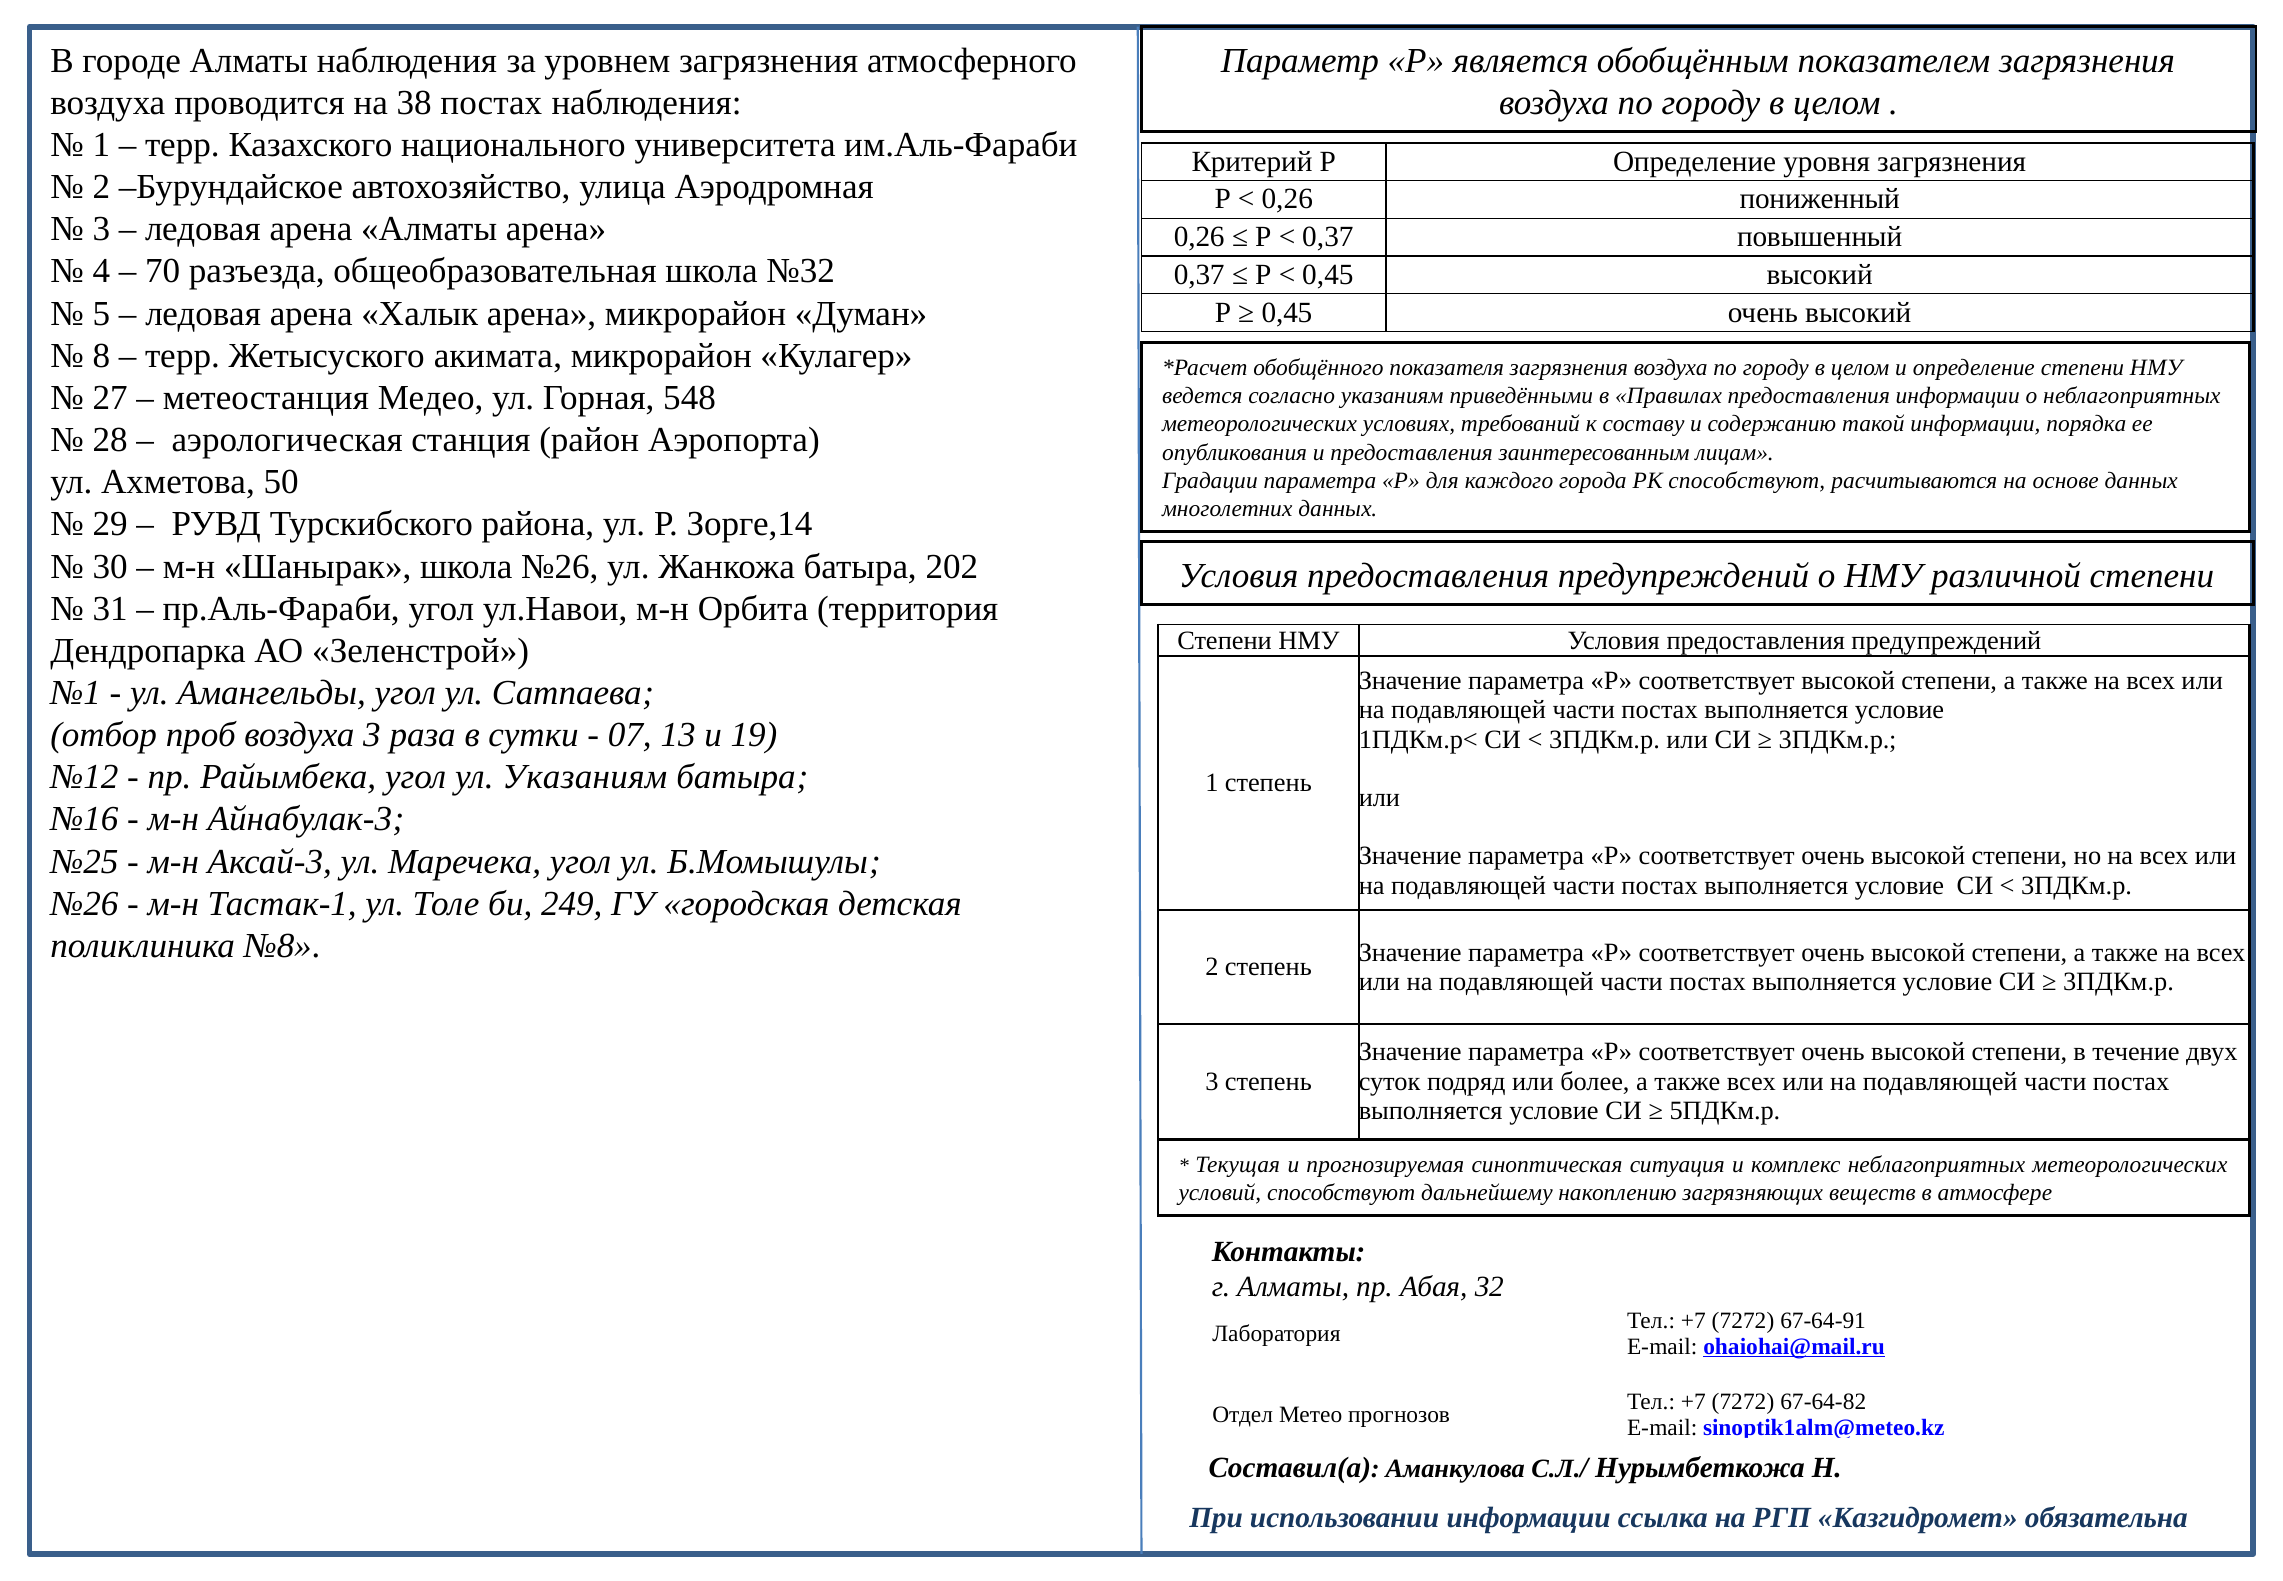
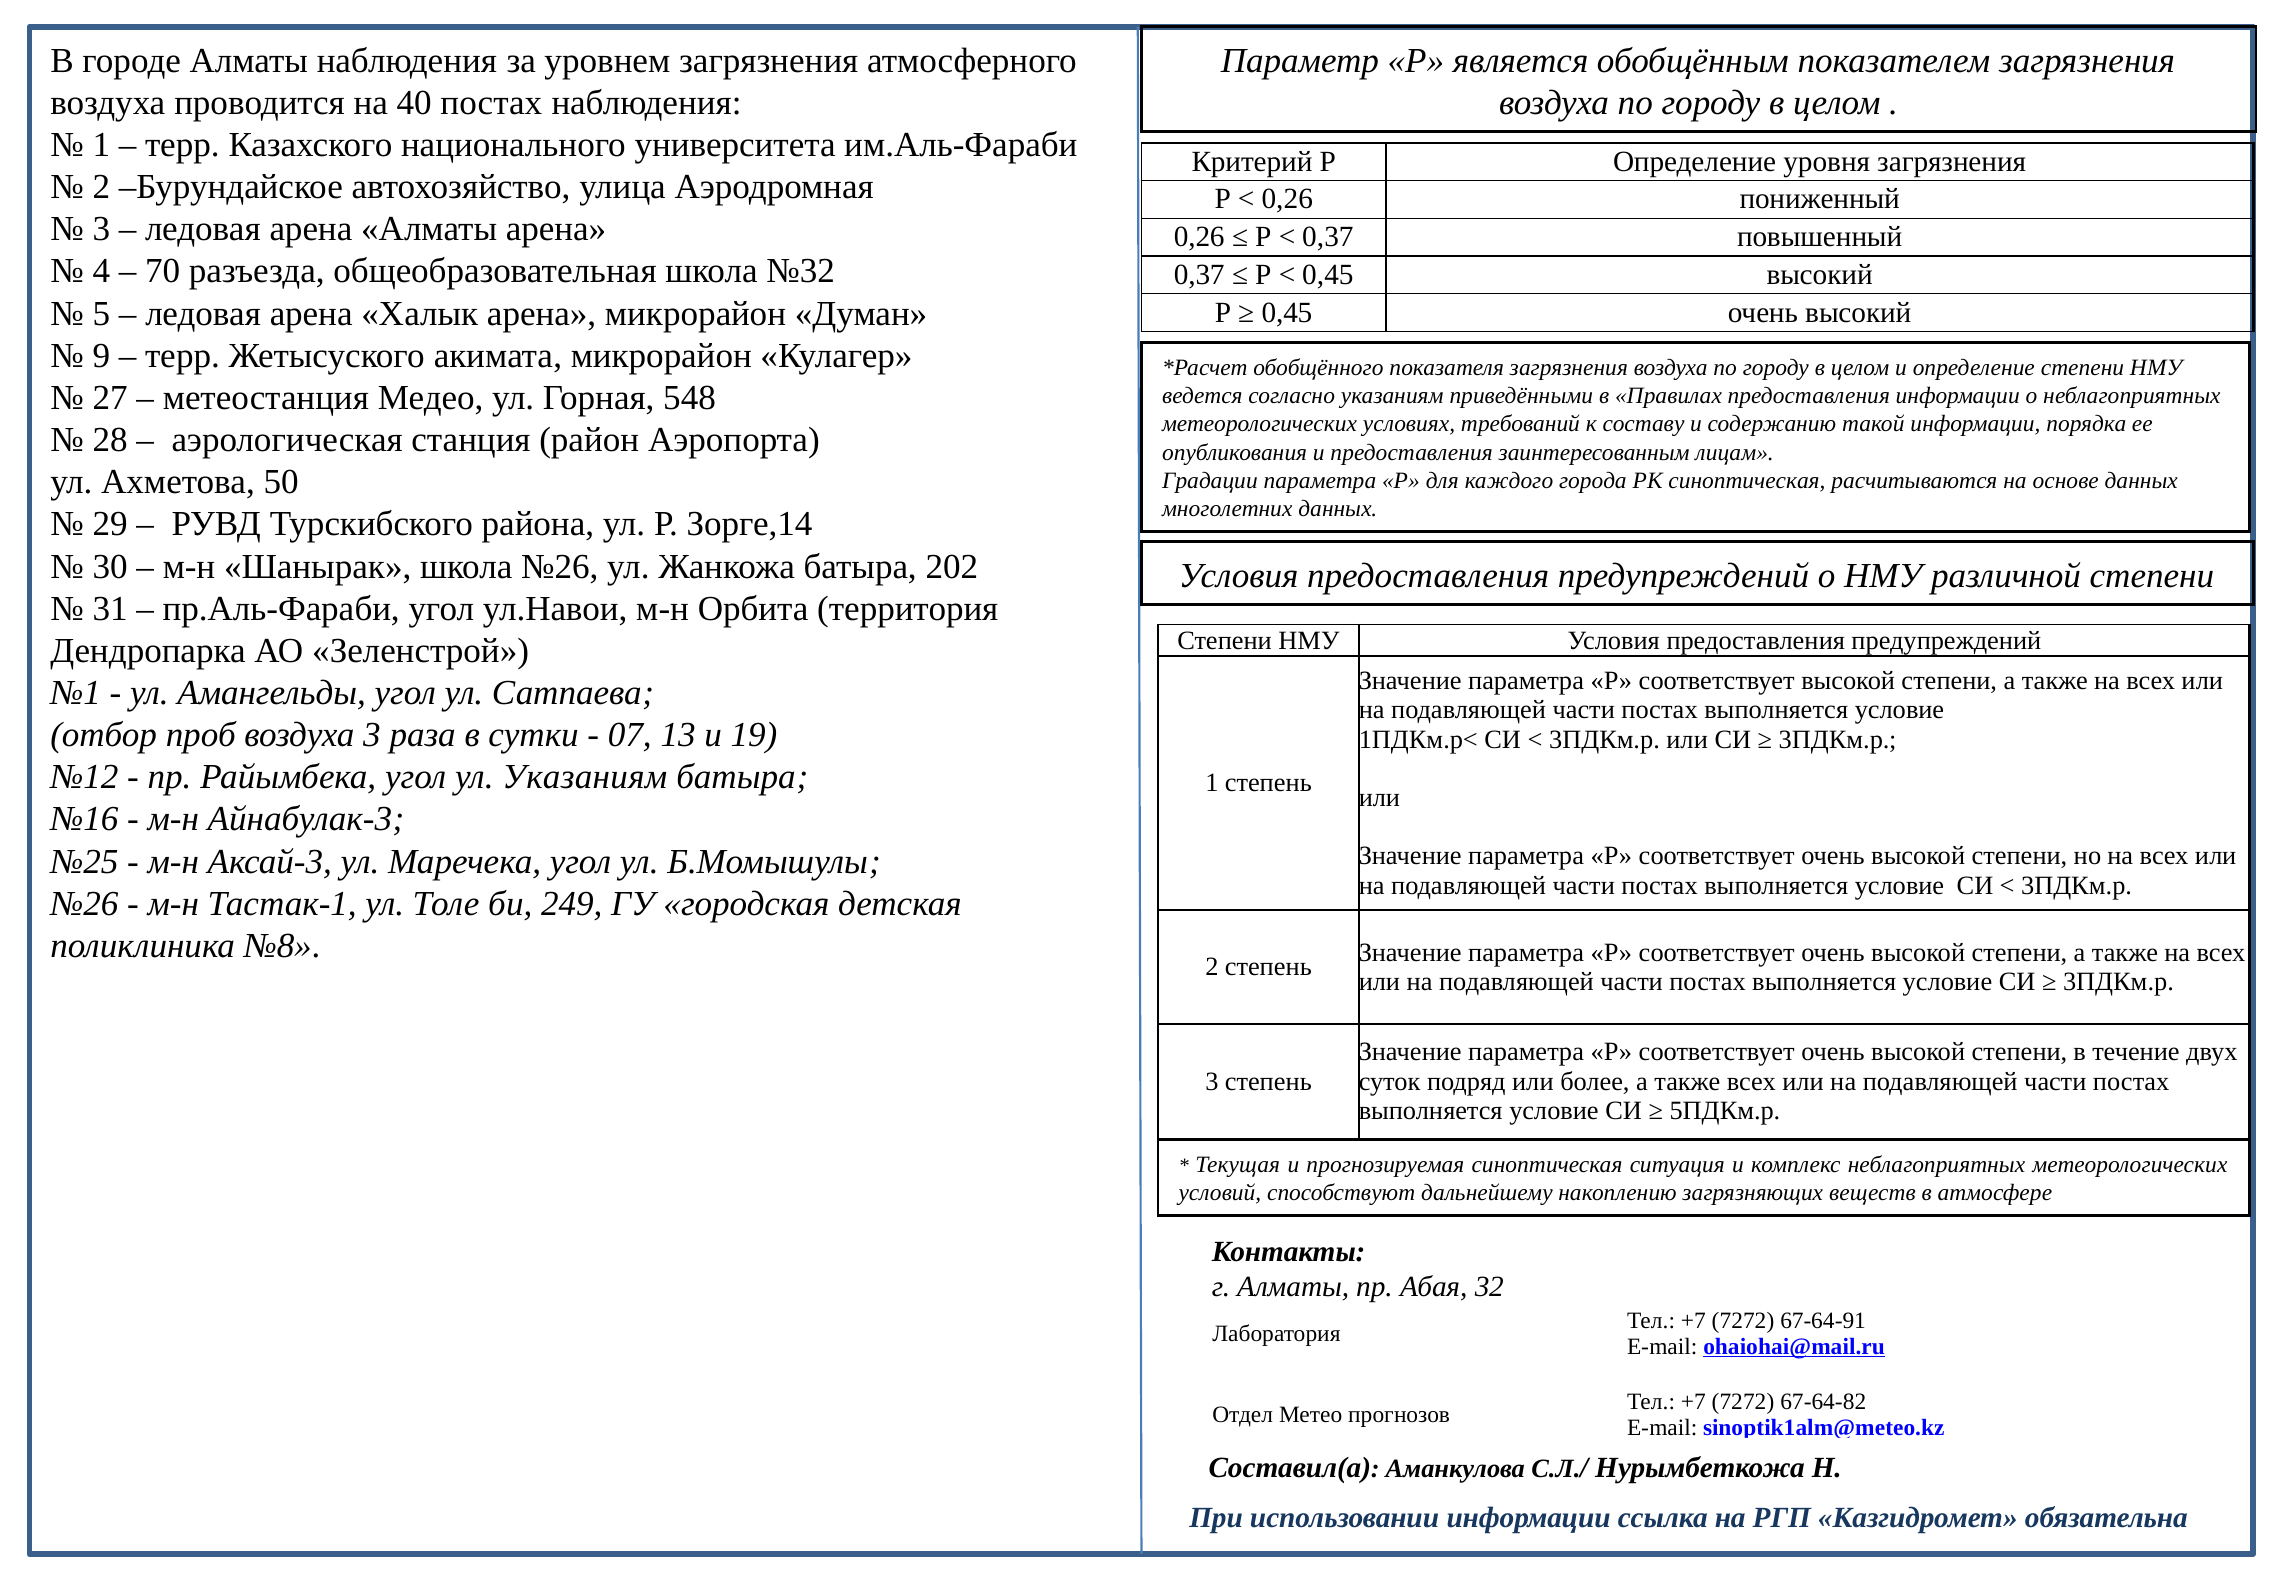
38: 38 -> 40
8: 8 -> 9
РК способствуют: способствуют -> синоптическая
